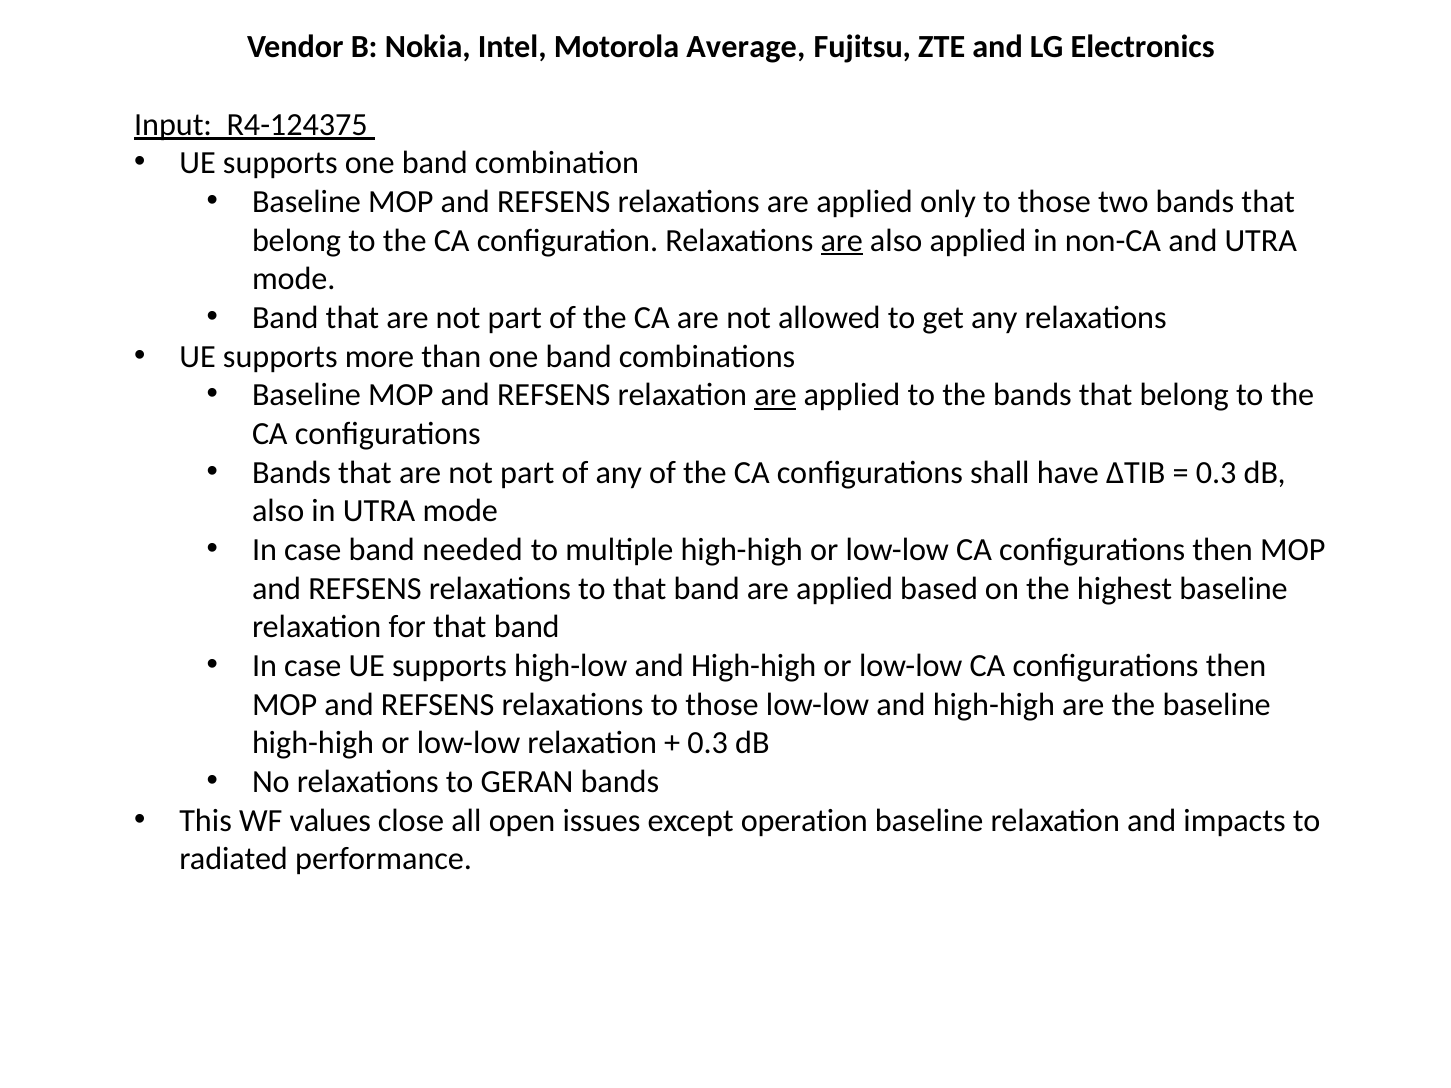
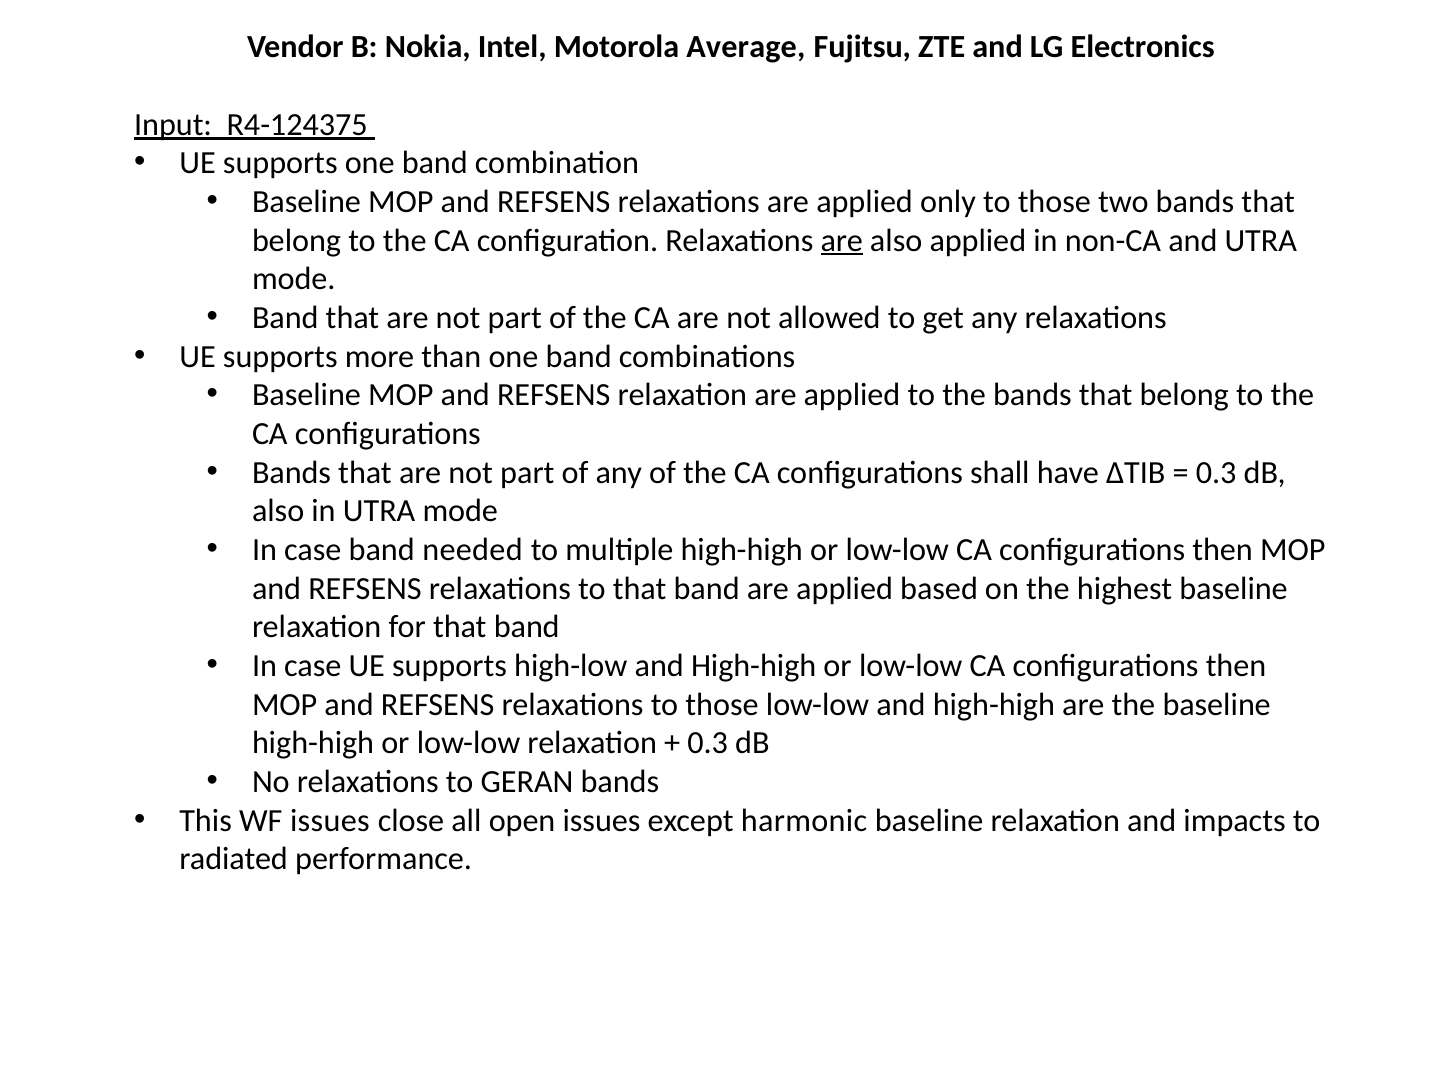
are at (775, 395) underline: present -> none
WF values: values -> issues
operation: operation -> harmonic
